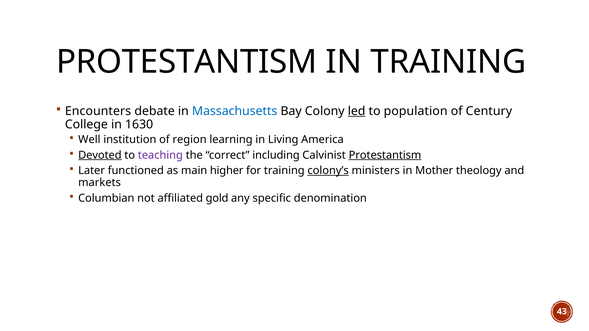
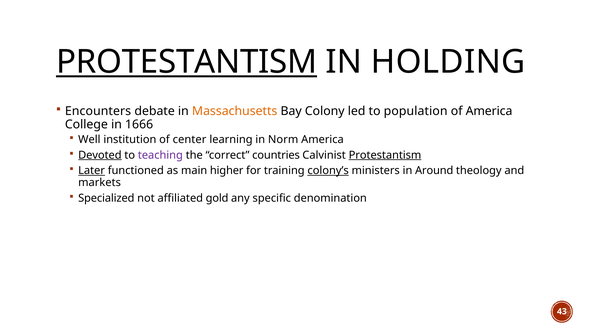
PROTESTANTISM at (187, 62) underline: none -> present
IN TRAINING: TRAINING -> HOLDING
Massachusetts colour: blue -> orange
led underline: present -> none
of Century: Century -> America
1630: 1630 -> 1666
region: region -> center
Living: Living -> Norm
including: including -> countries
Later underline: none -> present
Mother: Mother -> Around
Columbian: Columbian -> Specialized
